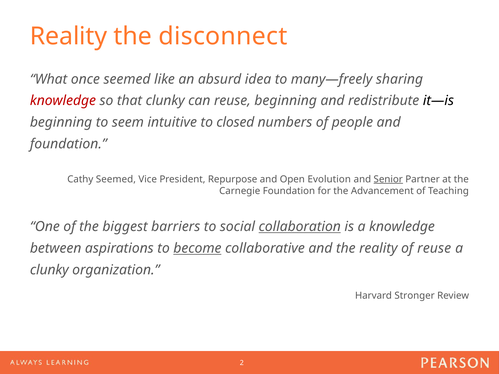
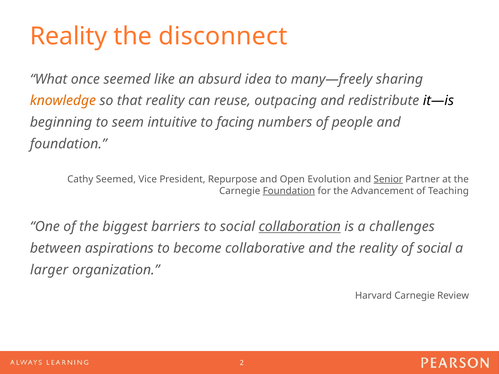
knowledge at (63, 101) colour: red -> orange
that clunky: clunky -> reality
reuse beginning: beginning -> outpacing
closed: closed -> facing
Foundation at (289, 191) underline: none -> present
a knowledge: knowledge -> challenges
become underline: present -> none
of reuse: reuse -> social
clunky at (49, 270): clunky -> larger
Harvard Stronger: Stronger -> Carnegie
